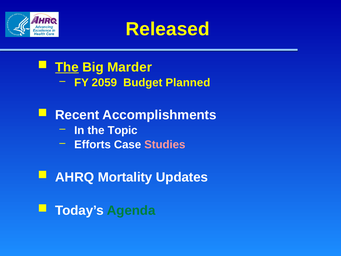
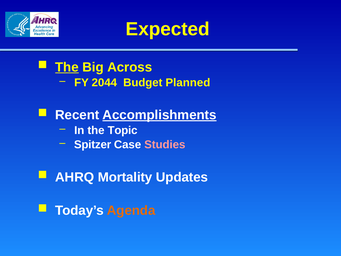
Released: Released -> Expected
Marder: Marder -> Across
2059: 2059 -> 2044
Accomplishments underline: none -> present
Efforts: Efforts -> Spitzer
Agenda colour: green -> orange
